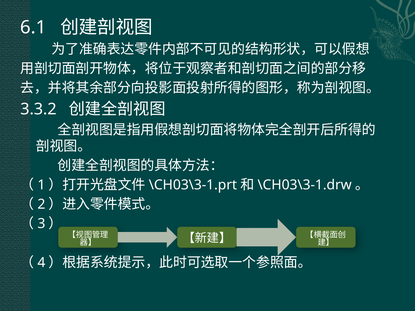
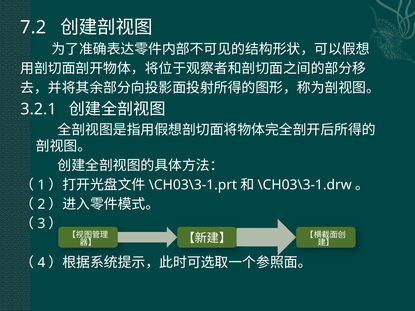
6.1: 6.1 -> 7.2
3.3.2: 3.3.2 -> 3.2.1
